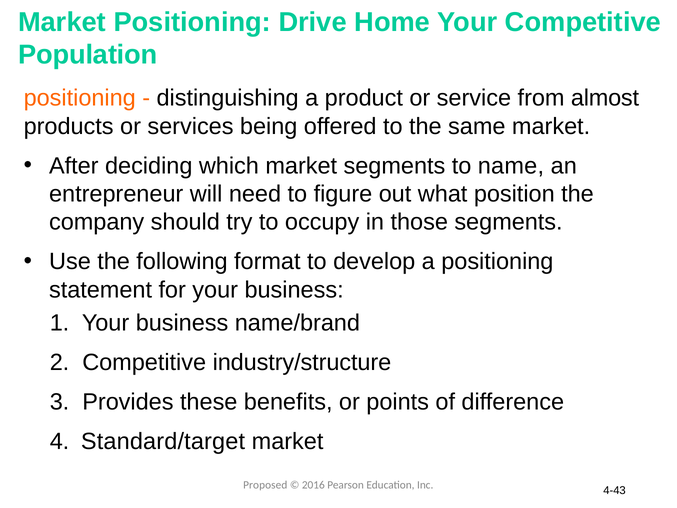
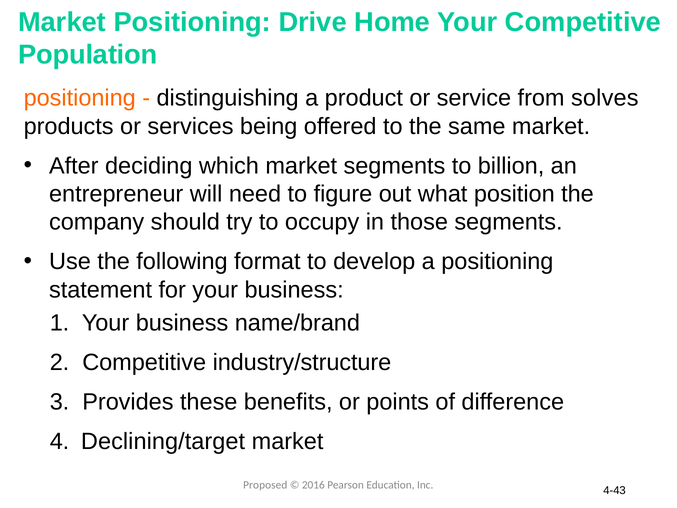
almost: almost -> solves
name: name -> billion
Standard/target: Standard/target -> Declining/target
